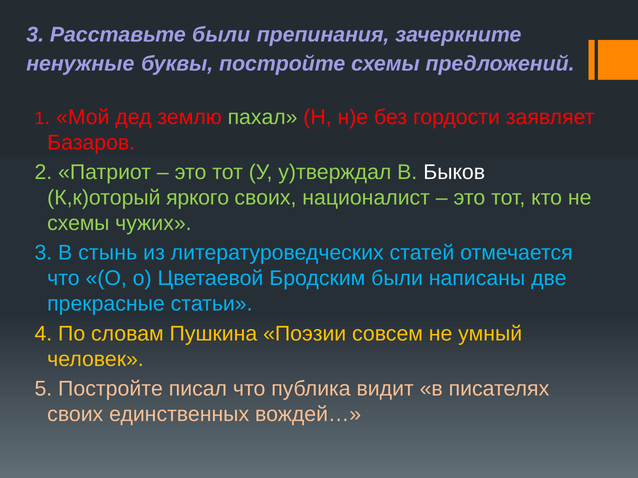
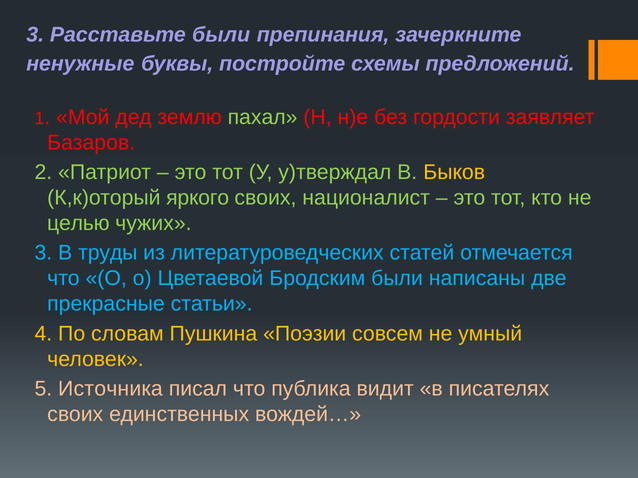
Быков colour: white -> yellow
схемы at (78, 223): схемы -> целью
стынь: стынь -> труды
5 Постройте: Постройте -> Источника
